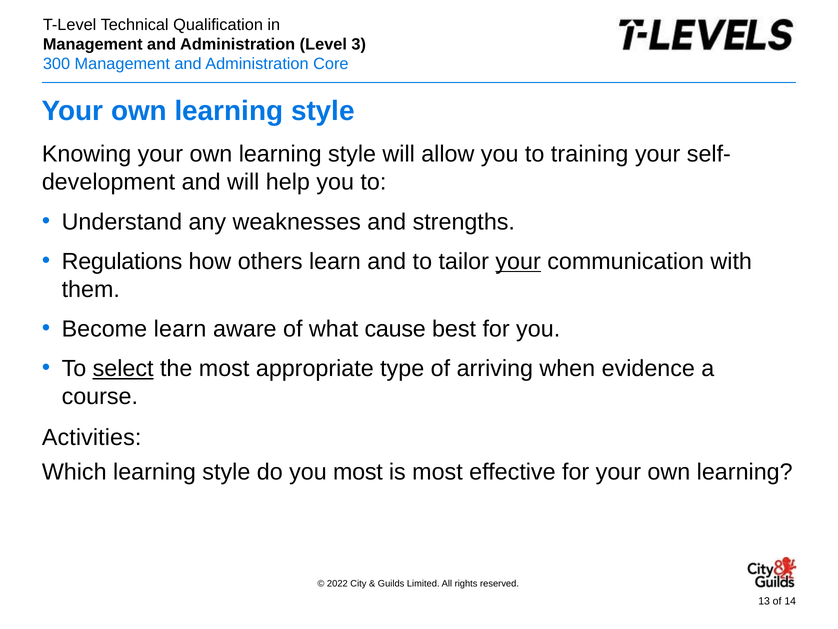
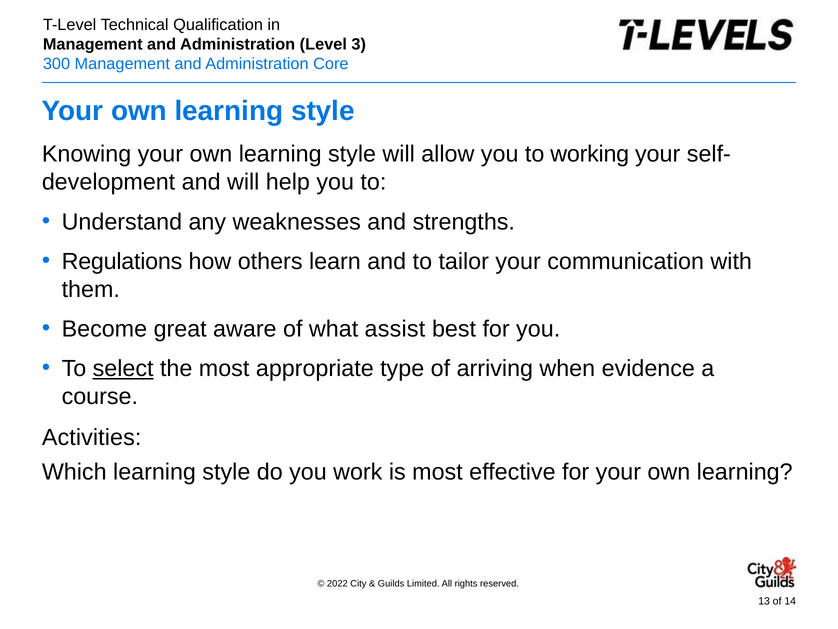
training: training -> working
your at (518, 261) underline: present -> none
Become learn: learn -> great
cause: cause -> assist
you most: most -> work
